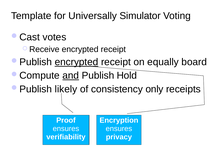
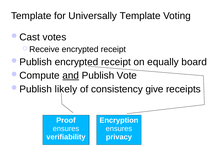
Universally Simulator: Simulator -> Template
encrypted at (76, 62) underline: present -> none
Hold: Hold -> Vote
only: only -> give
